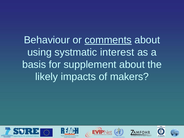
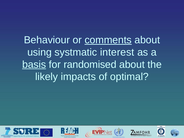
basis underline: none -> present
supplement: supplement -> randomised
makers: makers -> optimal
